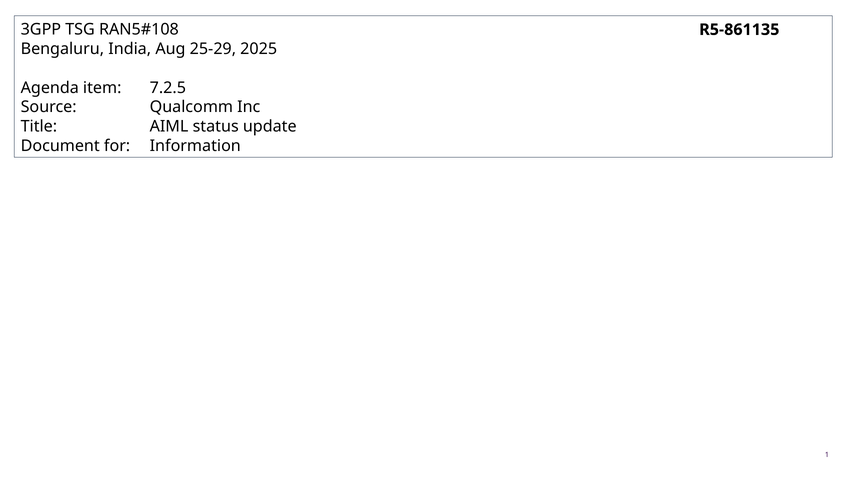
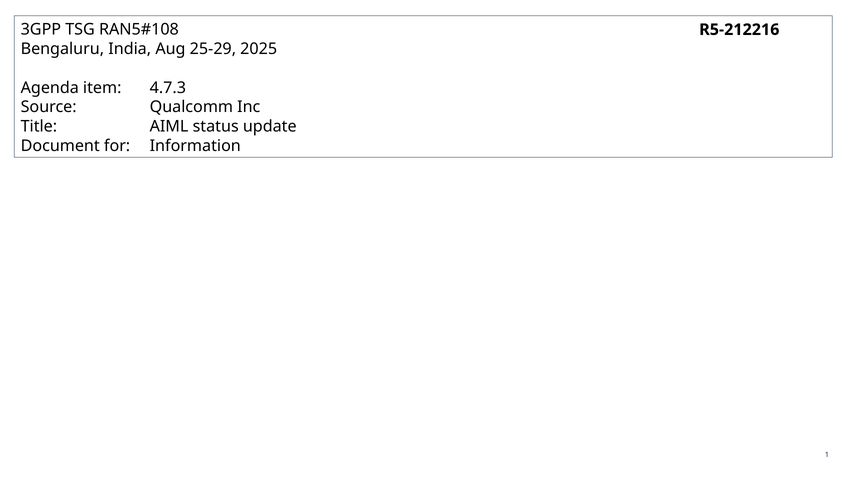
R5-861135: R5-861135 -> R5-212216
7.2.5: 7.2.5 -> 4.7.3
